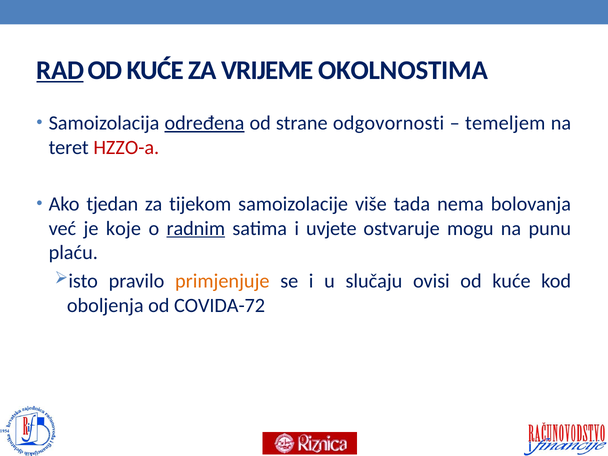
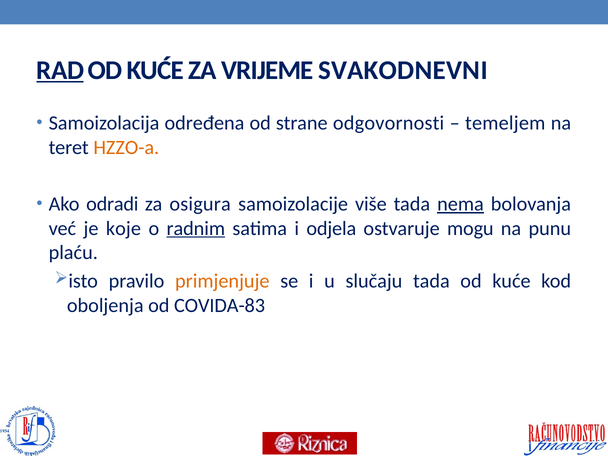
OKOLNOSTIMA: OKOLNOSTIMA -> SVAKODNEVNI
određena underline: present -> none
HZZO-a colour: red -> orange
tjedan: tjedan -> odradi
tijekom: tijekom -> osigura
nema underline: none -> present
uvjete: uvjete -> odjela
slučaju ovisi: ovisi -> tada
COVIDA-72: COVIDA-72 -> COVIDA-83
